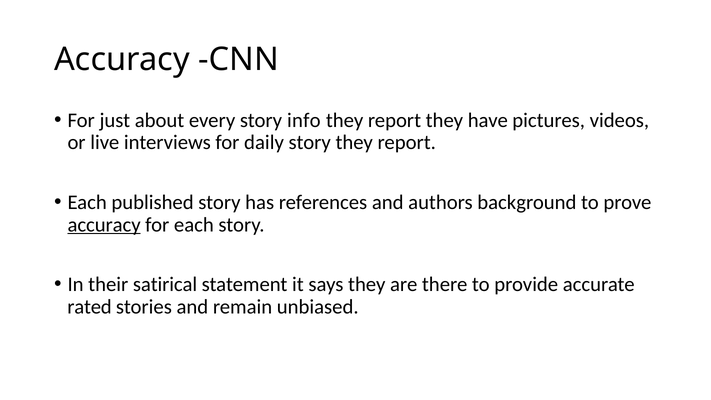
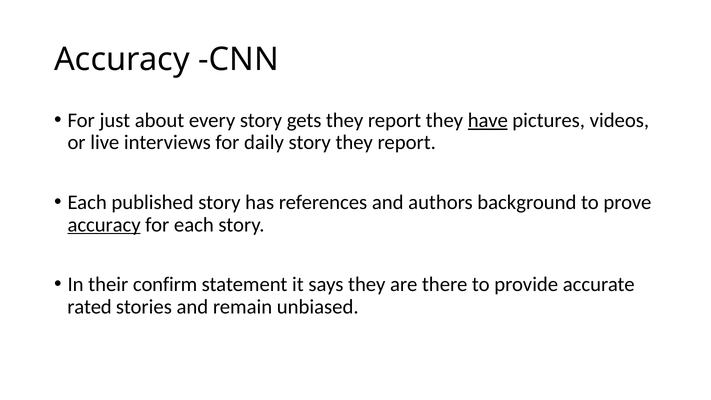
info: info -> gets
have underline: none -> present
satirical: satirical -> confirm
